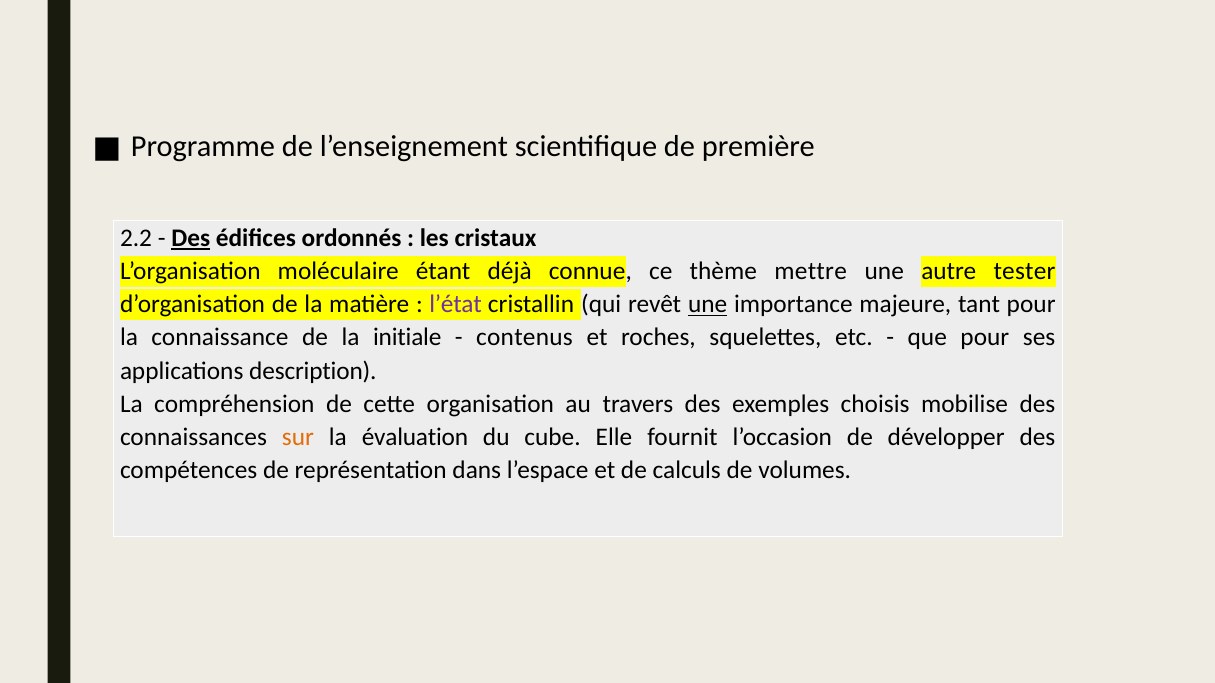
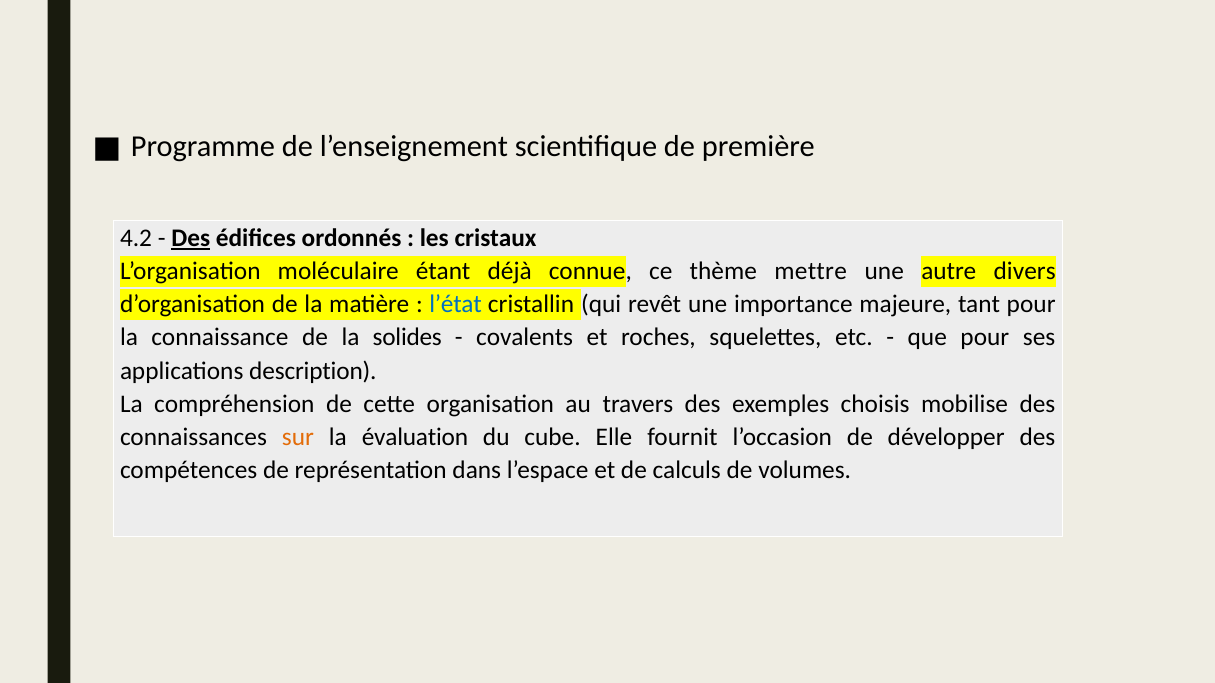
2.2: 2.2 -> 4.2
tester: tester -> divers
l’état colour: purple -> blue
une at (708, 305) underline: present -> none
initiale: initiale -> solides
contenus: contenus -> covalents
